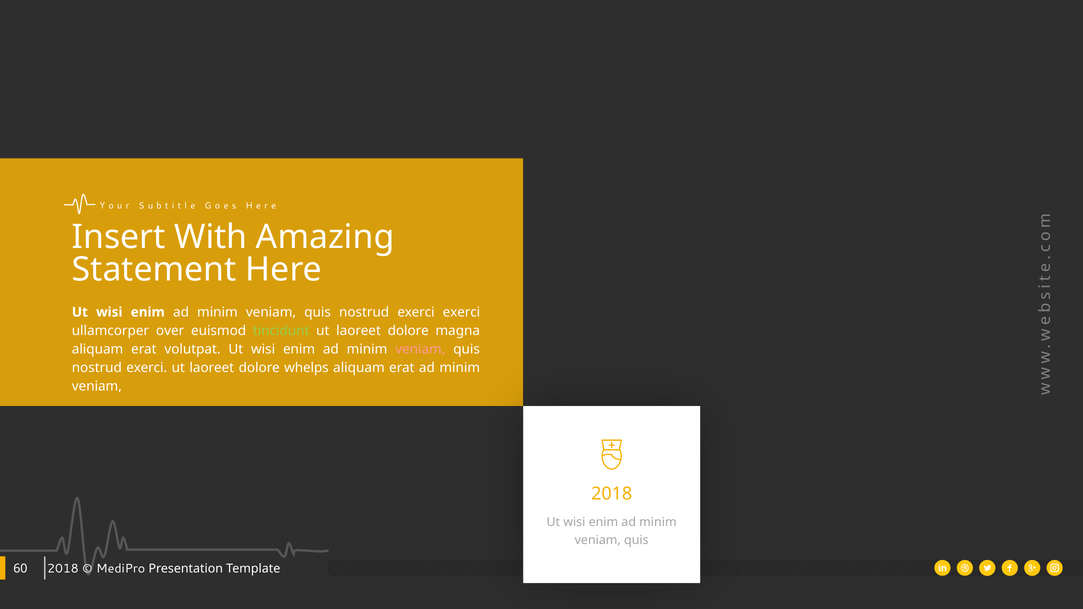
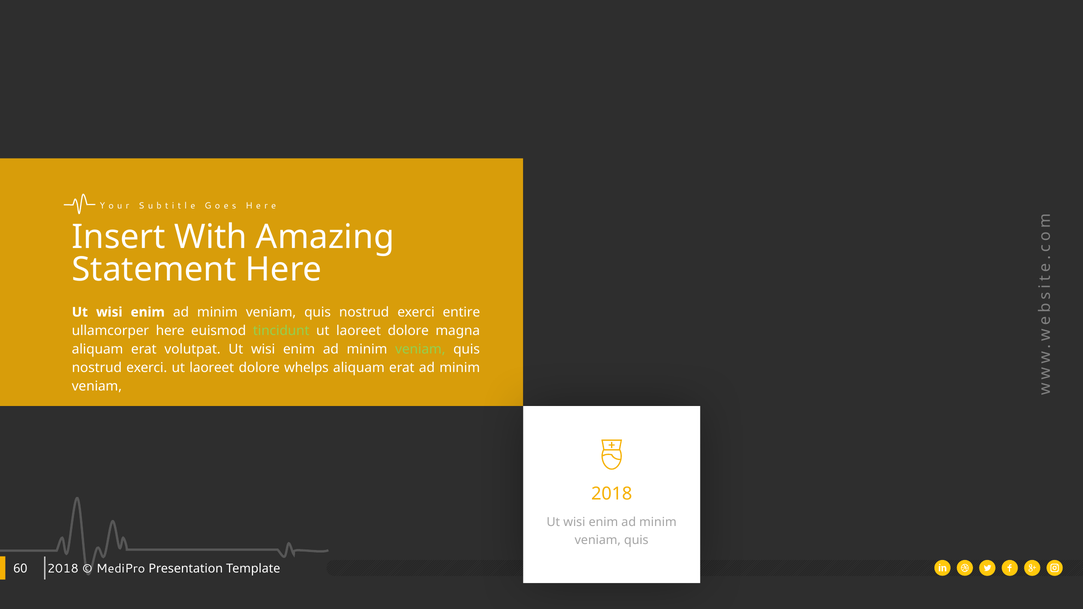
exerci exerci: exerci -> entire
ullamcorper over: over -> here
veniam at (420, 349) colour: pink -> light green
